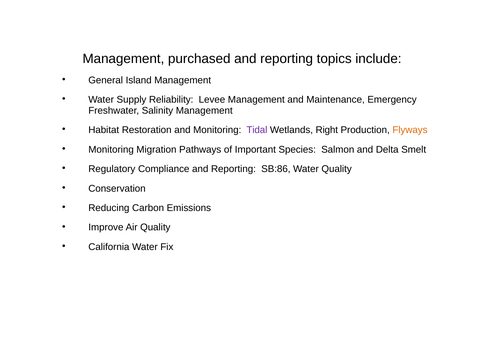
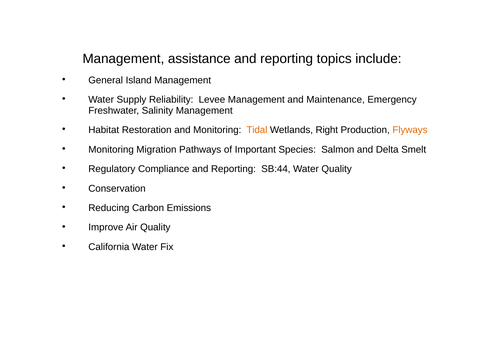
purchased: purchased -> assistance
Tidal colour: purple -> orange
SB:86: SB:86 -> SB:44
